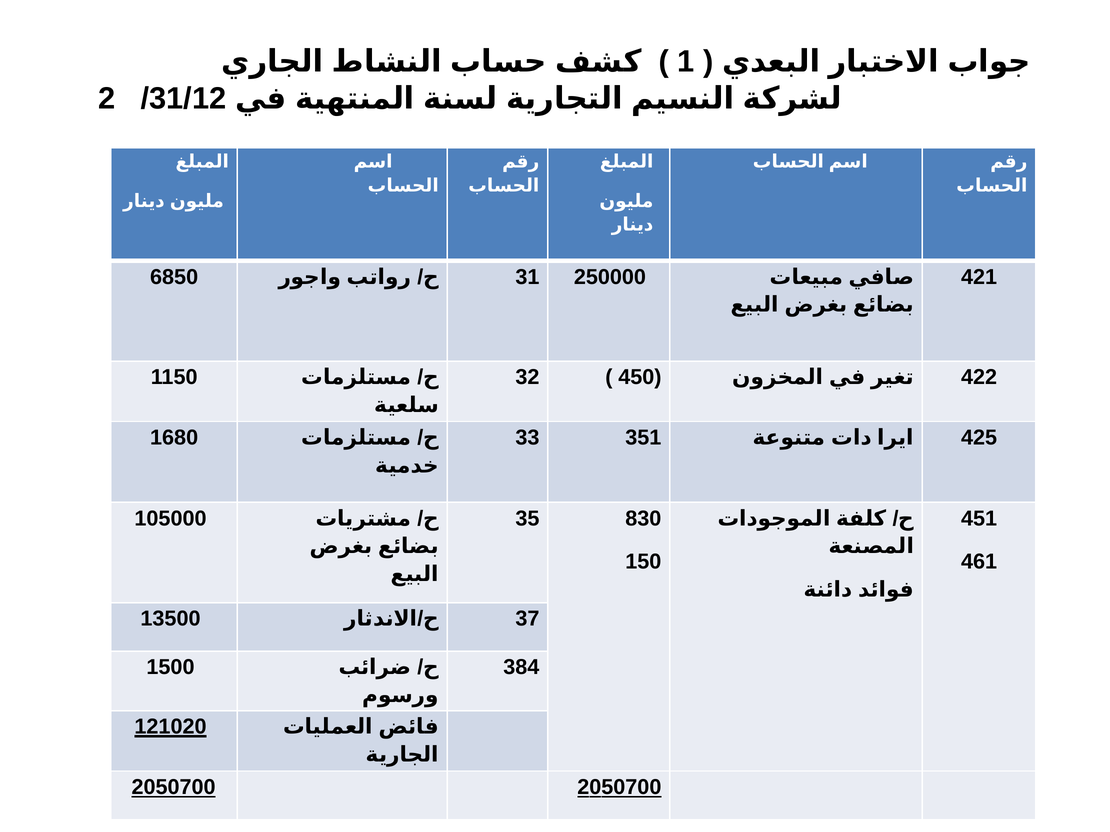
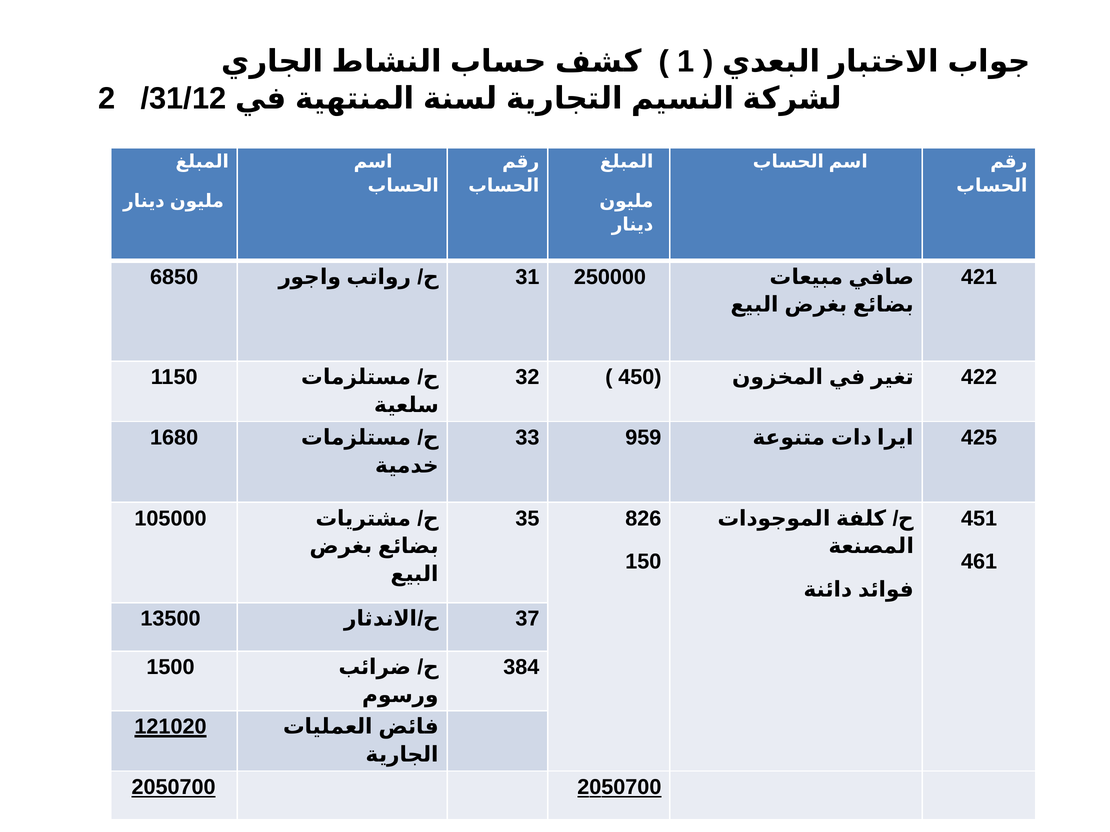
351: 351 -> 959
830: 830 -> 826
